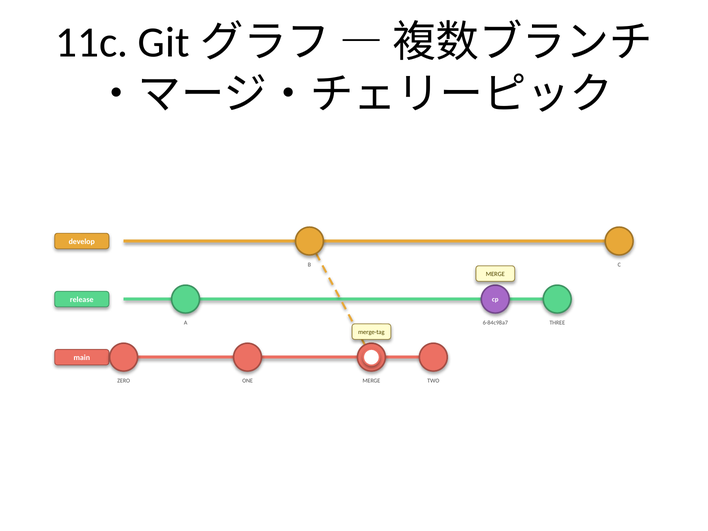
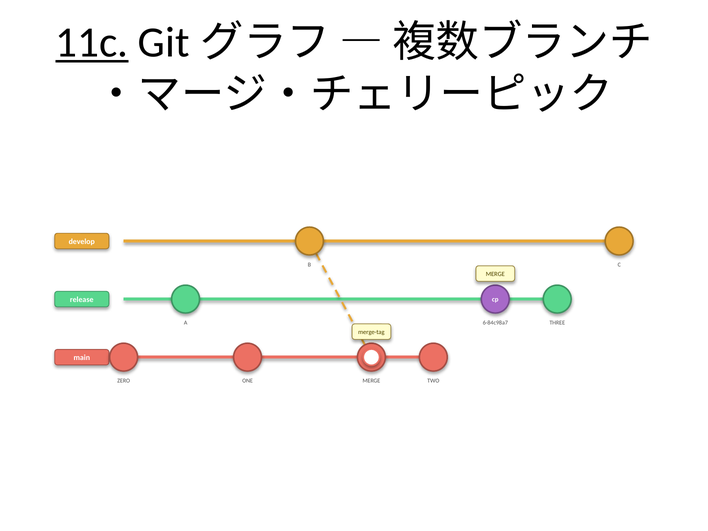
11c underline: none -> present
